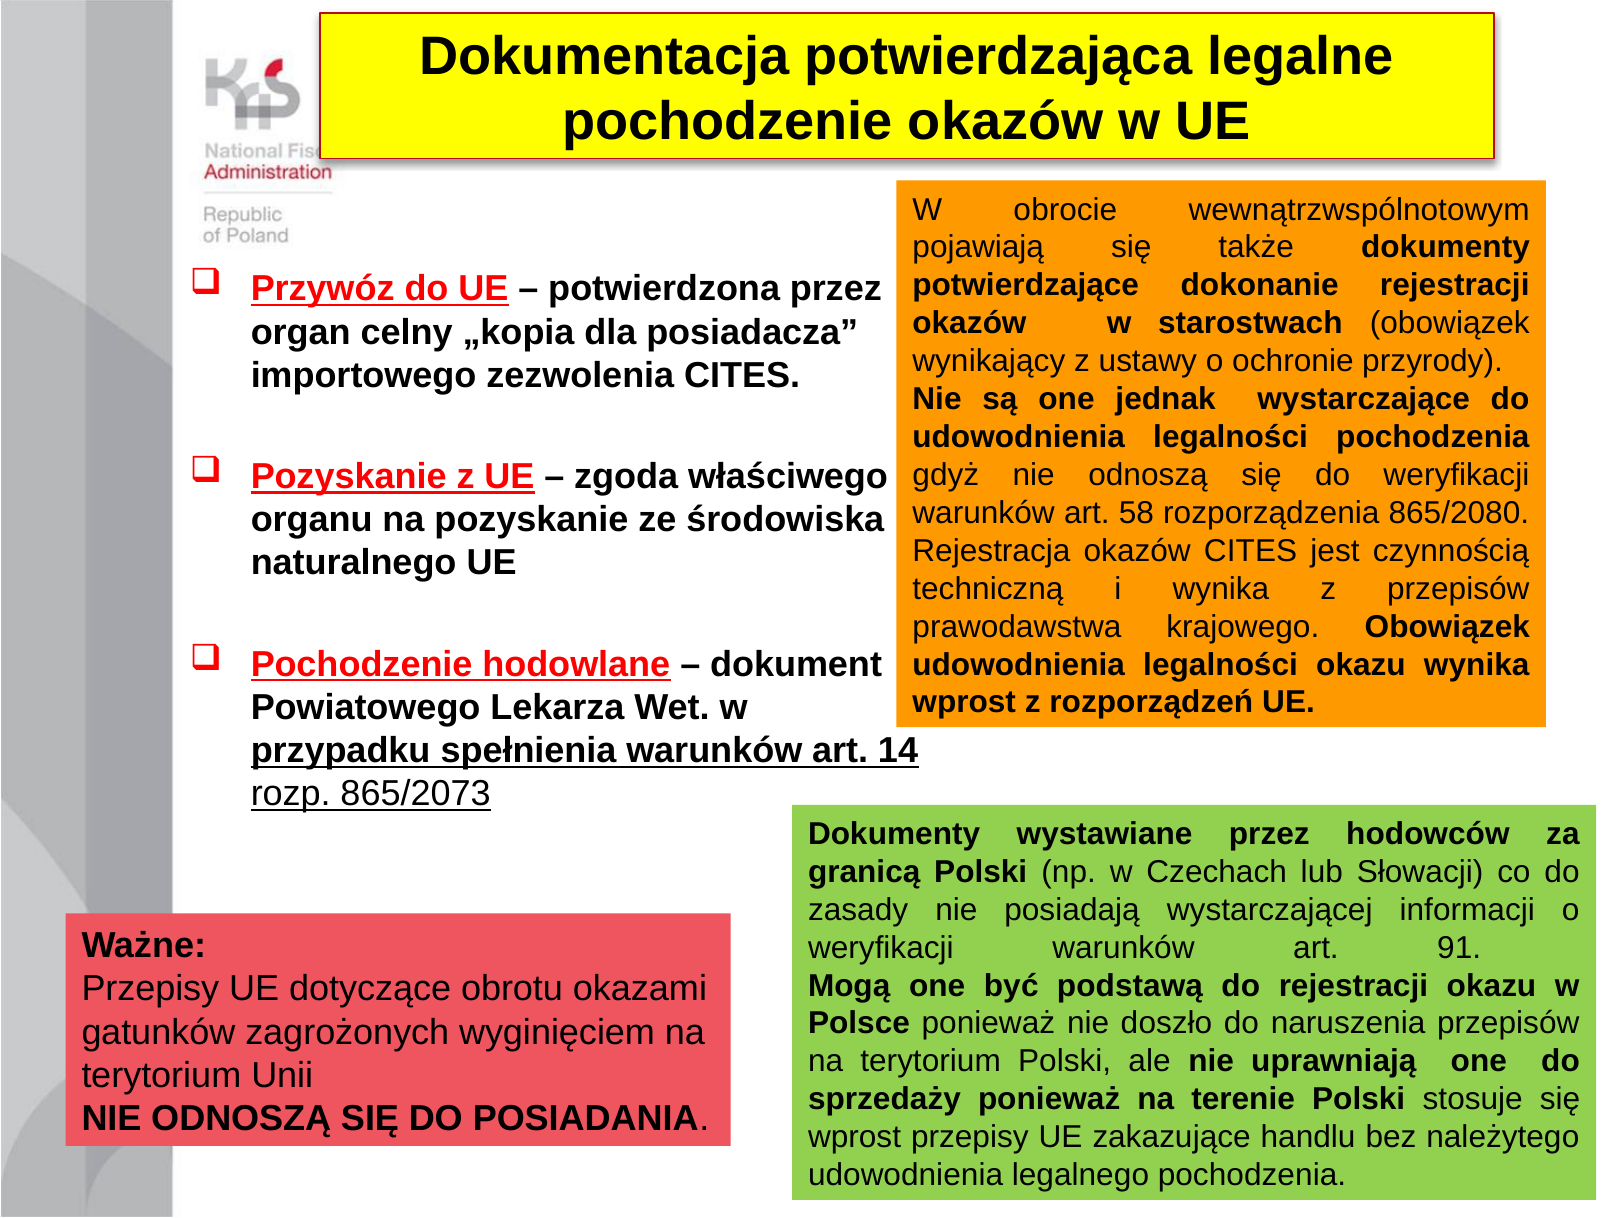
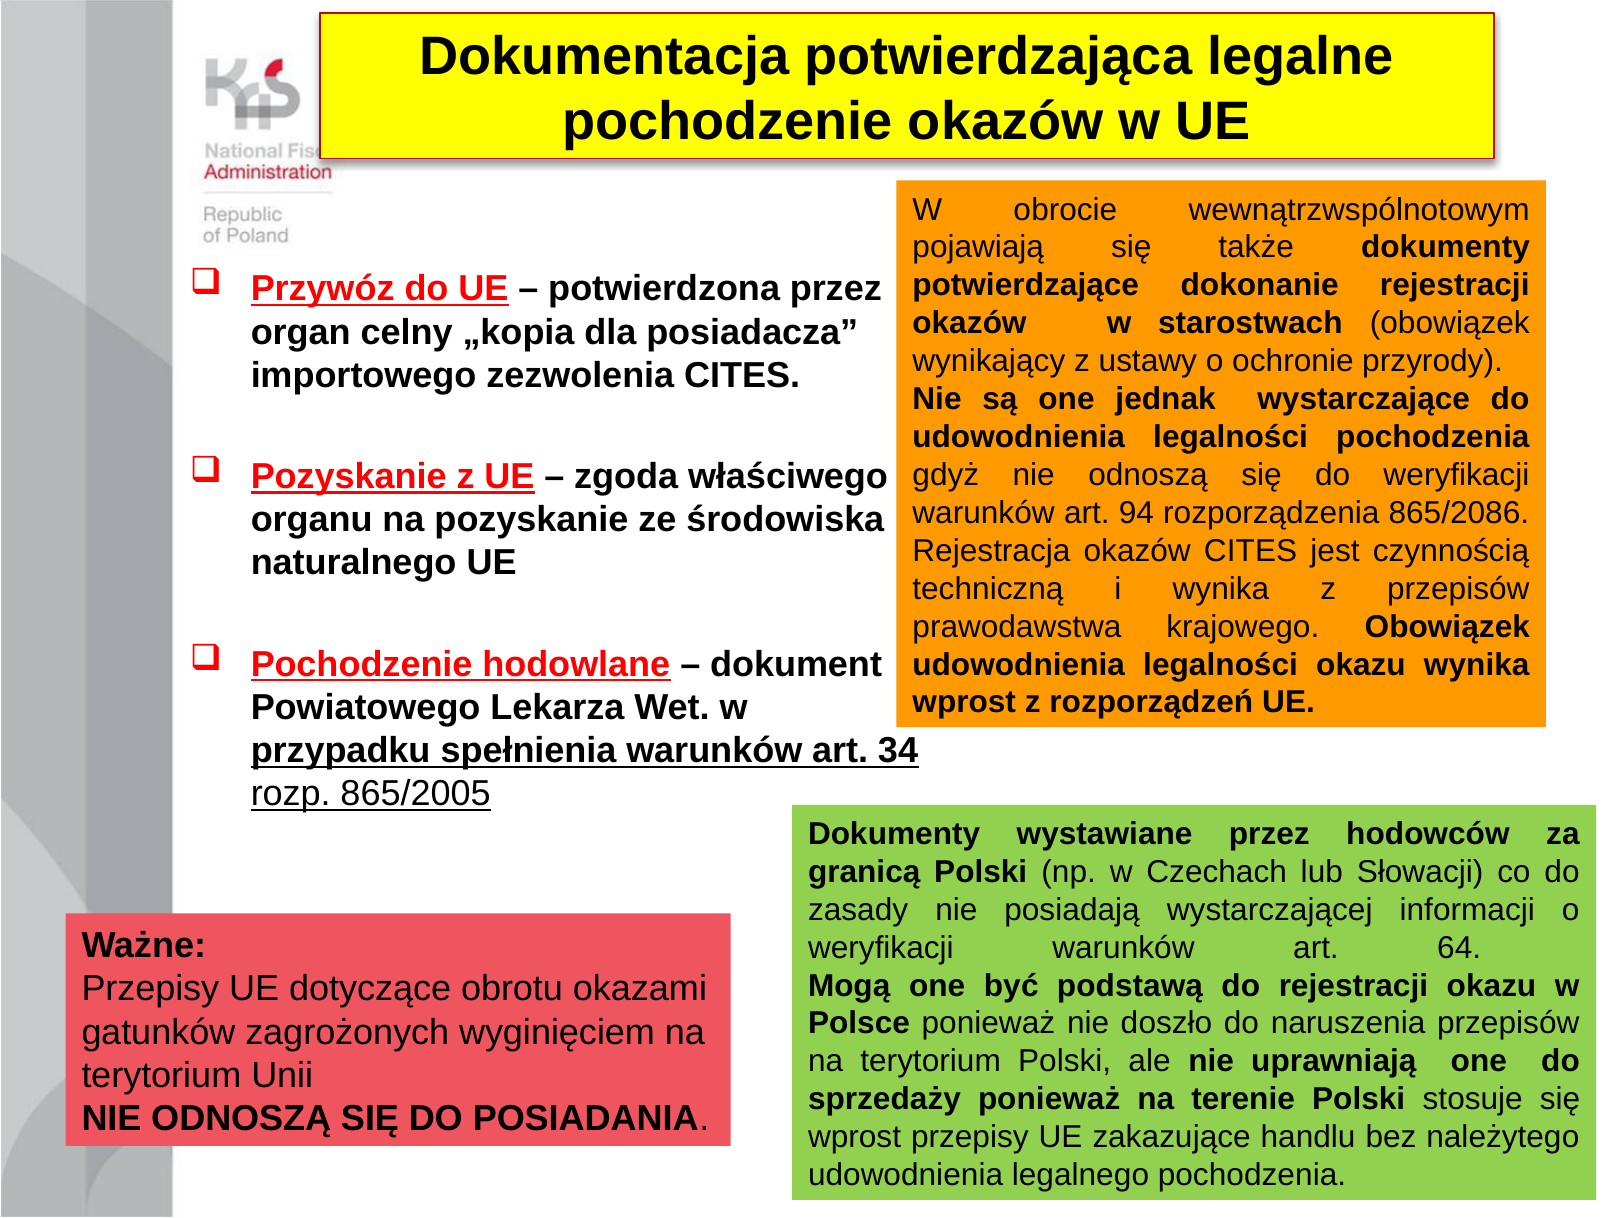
58: 58 -> 94
865/2080: 865/2080 -> 865/2086
14: 14 -> 34
865/2073: 865/2073 -> 865/2005
91: 91 -> 64
